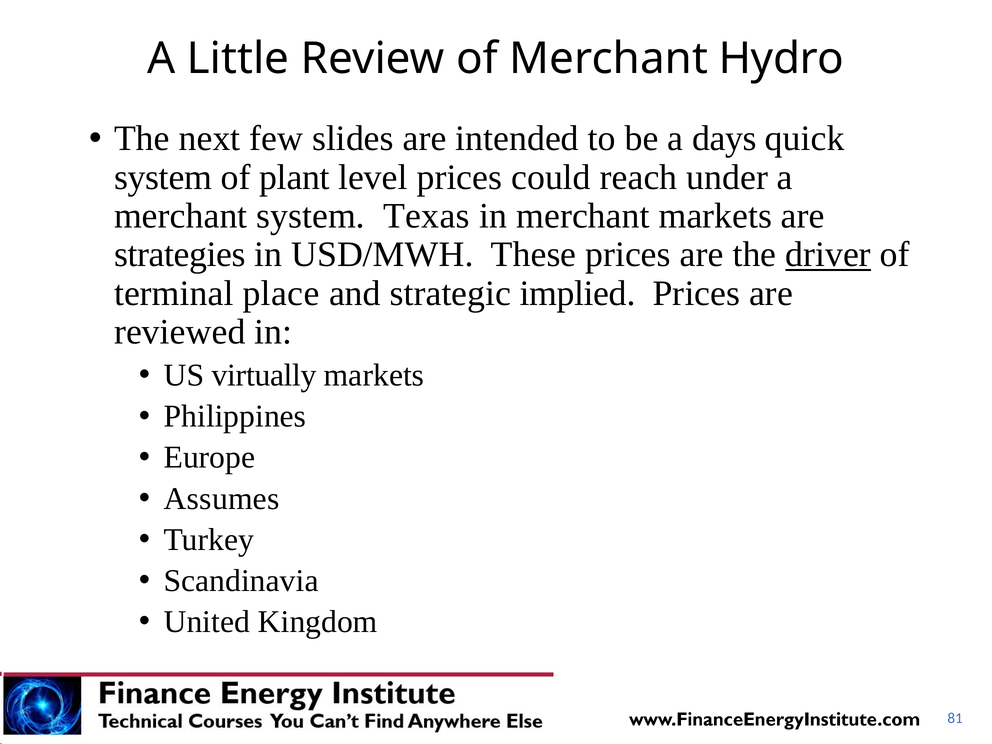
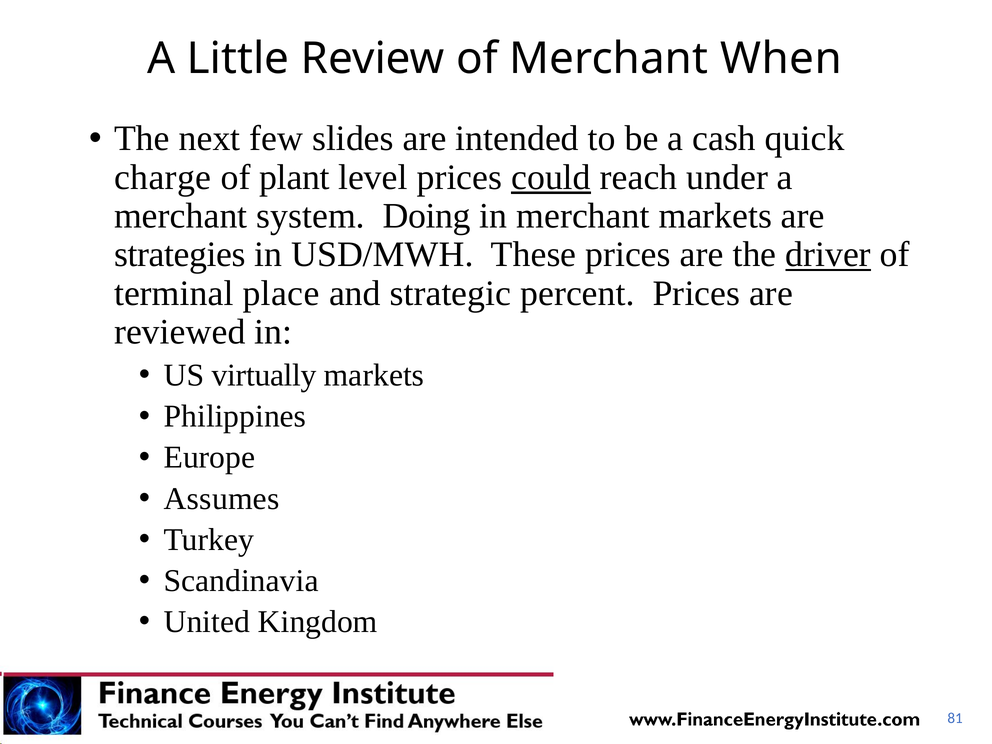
Hydro: Hydro -> When
days: days -> cash
system at (163, 177): system -> charge
could underline: none -> present
Texas: Texas -> Doing
implied: implied -> percent
